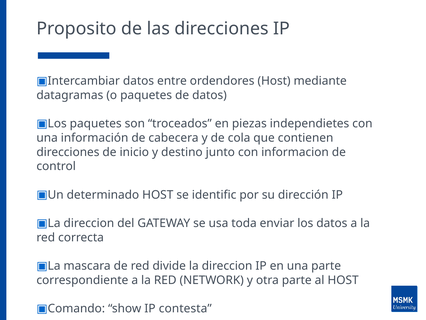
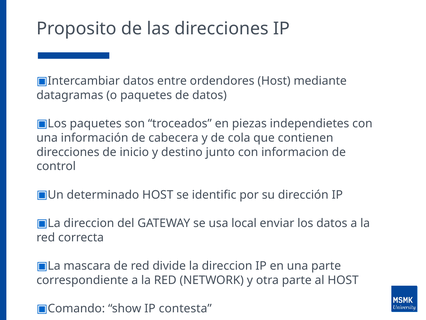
toda: toda -> local
